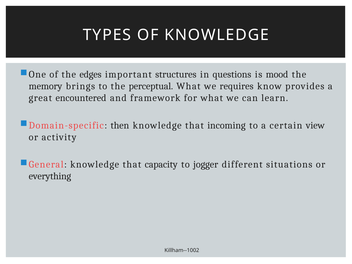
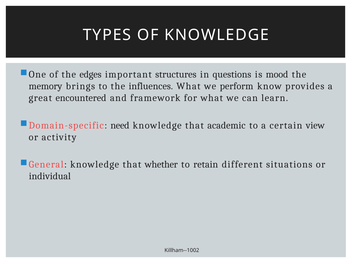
perceptual: perceptual -> influences
requires: requires -> perform
then: then -> need
incoming: incoming -> academic
capacity: capacity -> whether
jogger: jogger -> retain
everything: everything -> individual
